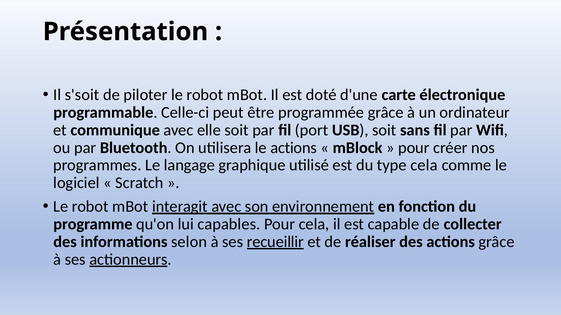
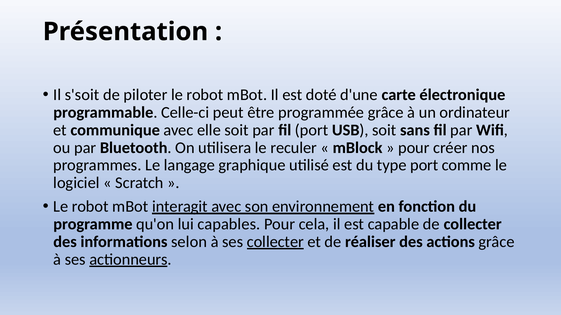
le actions: actions -> reculer
type cela: cela -> port
ses recueillir: recueillir -> collecter
